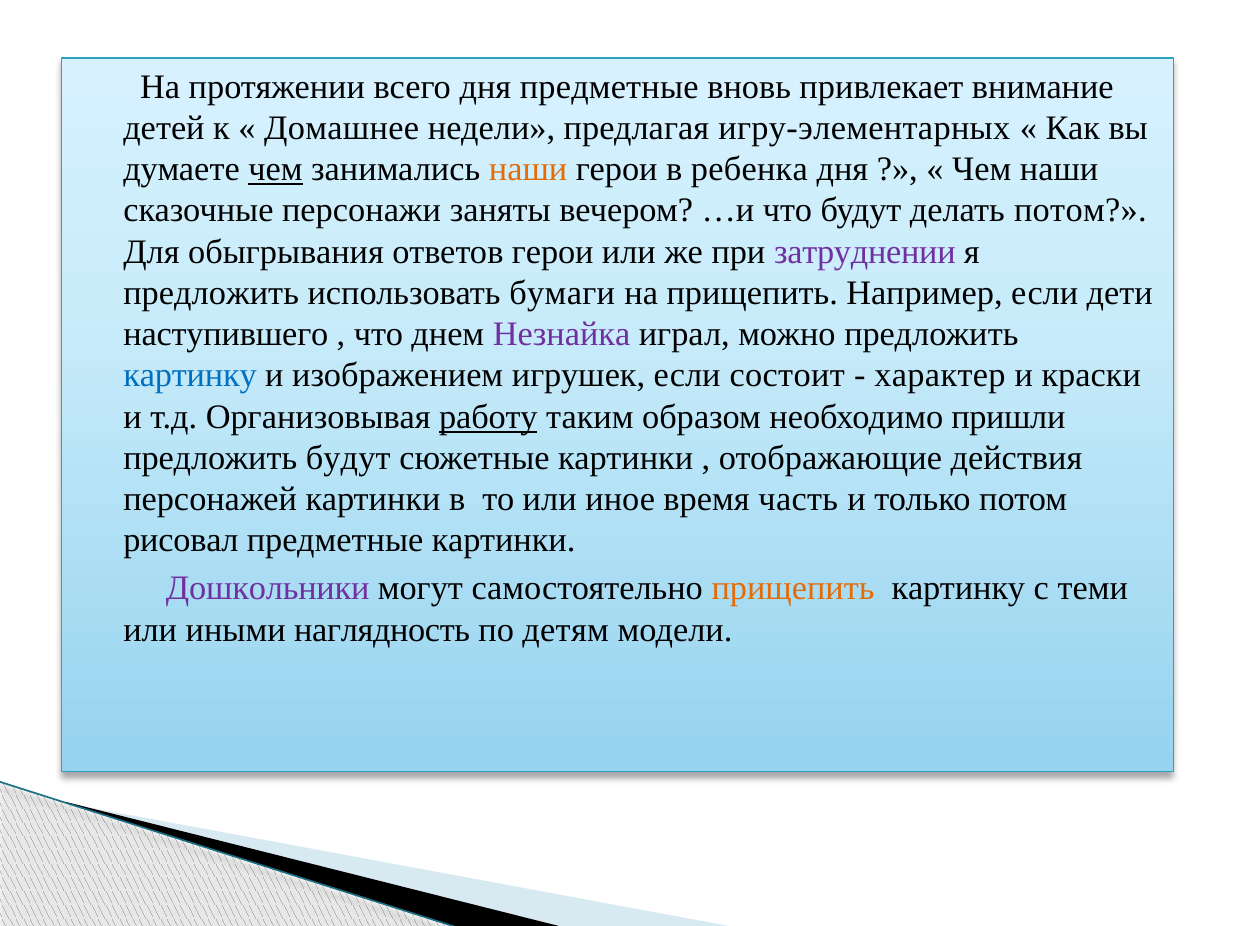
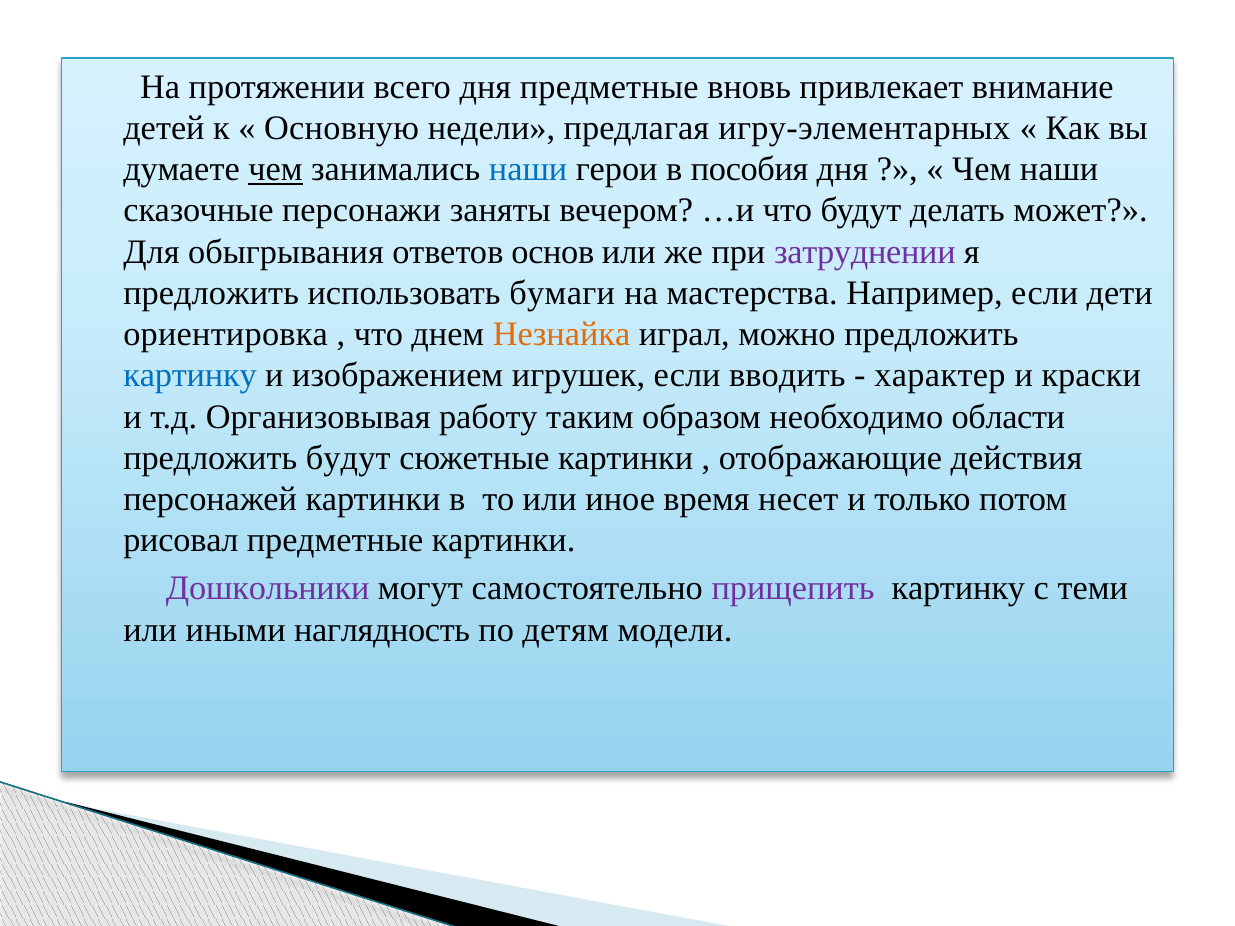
Домашнее: Домашнее -> Основную
наши at (528, 169) colour: orange -> blue
ребенка: ребенка -> пособия
делать потом: потом -> может
ответов герои: герои -> основ
на прищепить: прищепить -> мастерства
наступившего: наступившего -> ориентировка
Незнайка colour: purple -> orange
состоит: состоит -> вводить
работу underline: present -> none
пришли: пришли -> области
часть: часть -> несет
прищепить at (793, 589) colour: orange -> purple
